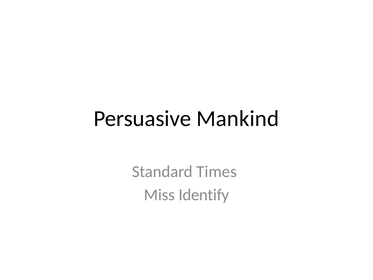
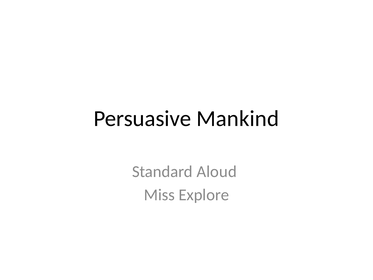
Times: Times -> Aloud
Identify: Identify -> Explore
